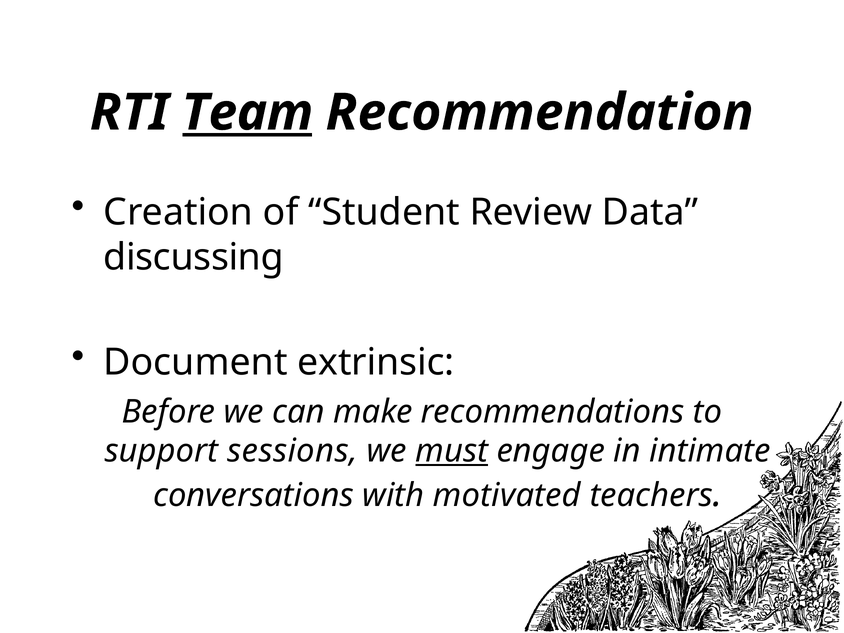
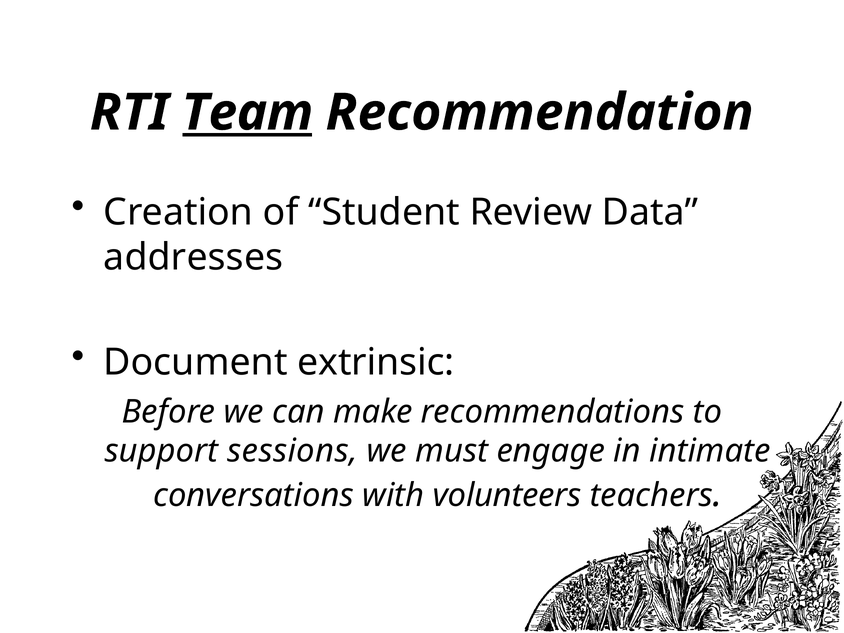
discussing: discussing -> addresses
must underline: present -> none
motivated: motivated -> volunteers
